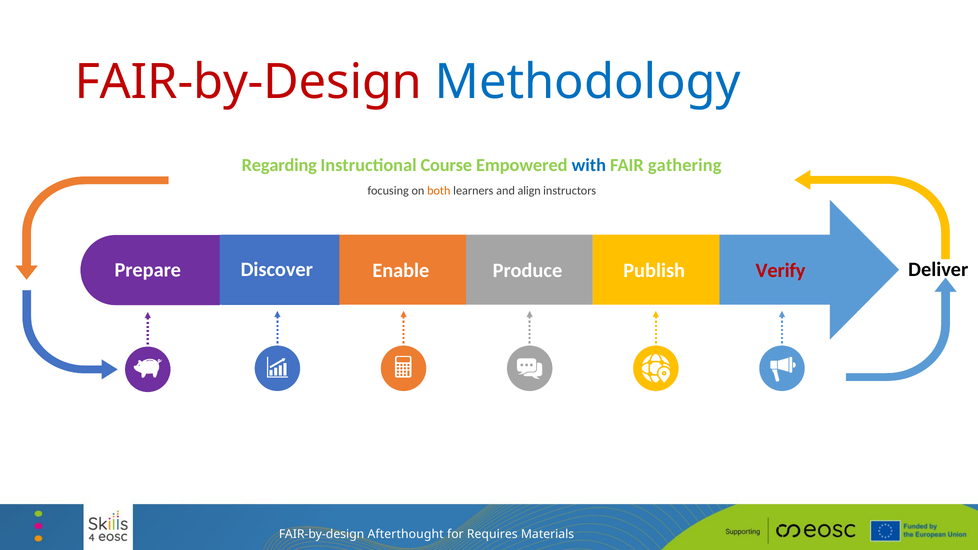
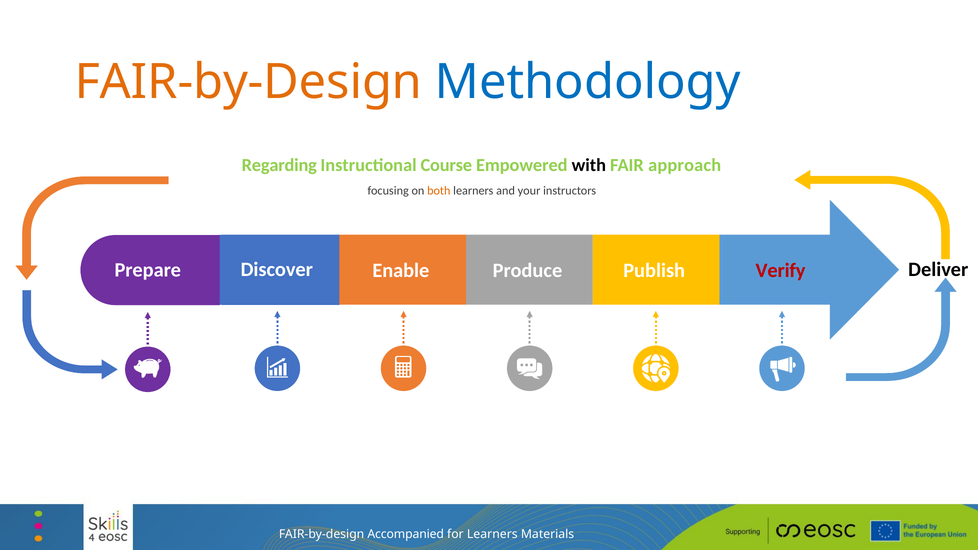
FAIR-by-Design at (248, 82) colour: red -> orange
with colour: blue -> black
gathering: gathering -> approach
align: align -> your
Afterthought: Afterthought -> Accompanied
for Requires: Requires -> Learners
